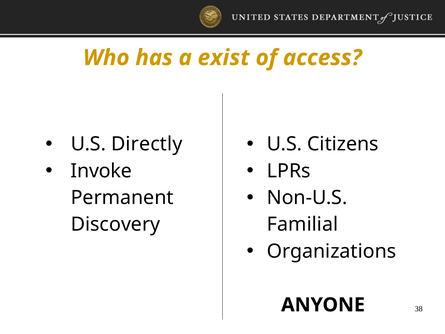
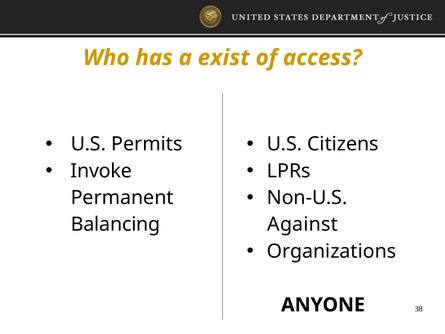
Directly: Directly -> Permits
Discovery: Discovery -> Balancing
Familial: Familial -> Against
